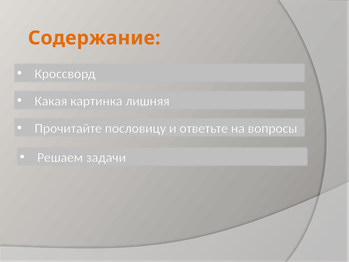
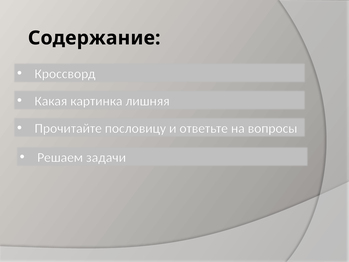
Содержание colour: orange -> black
